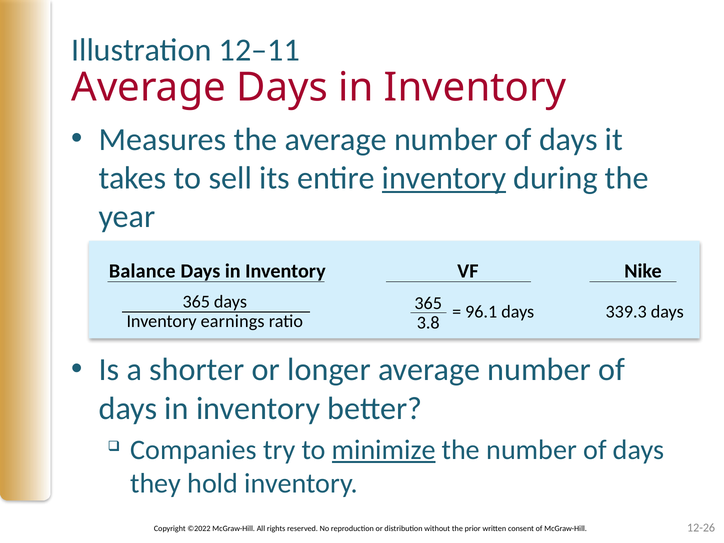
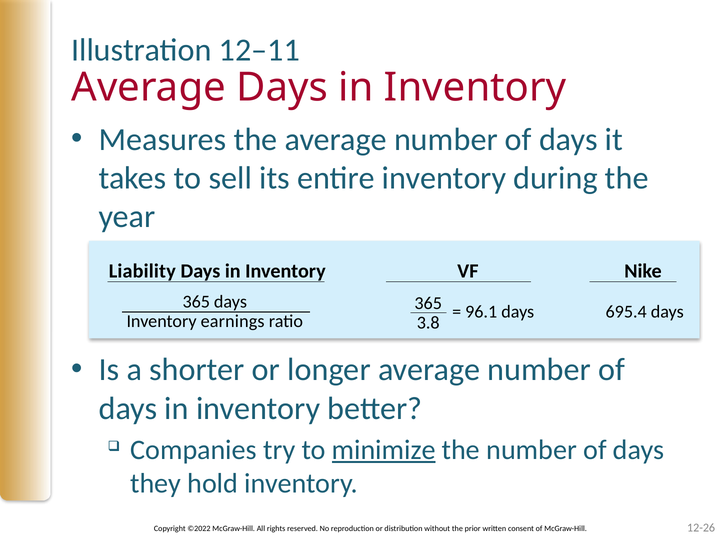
inventory at (444, 178) underline: present -> none
Balance: Balance -> Liability
339.3: 339.3 -> 695.4
